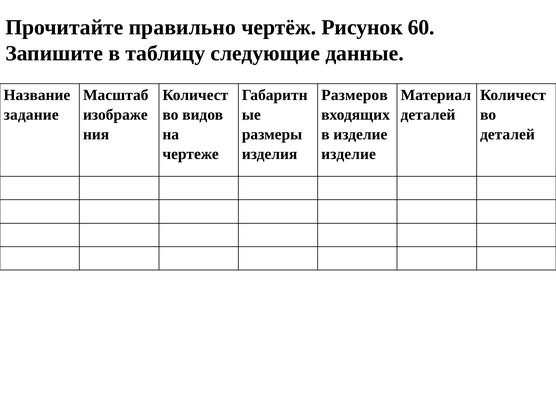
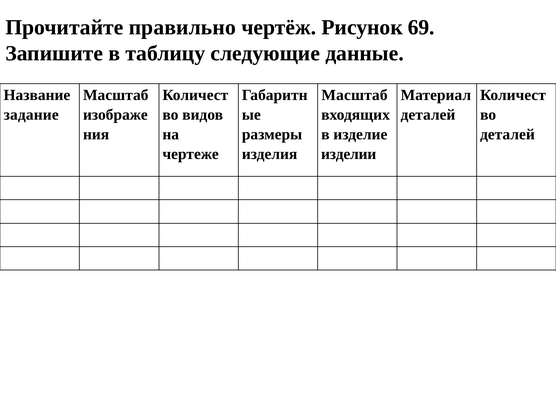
60: 60 -> 69
Размеров at (354, 95): Размеров -> Масштаб
изделие at (349, 154): изделие -> изделии
